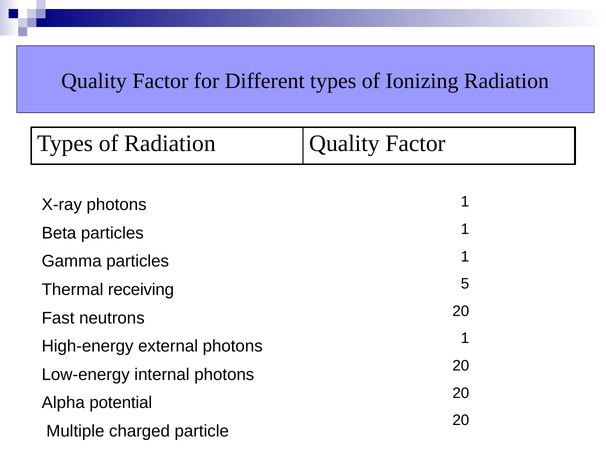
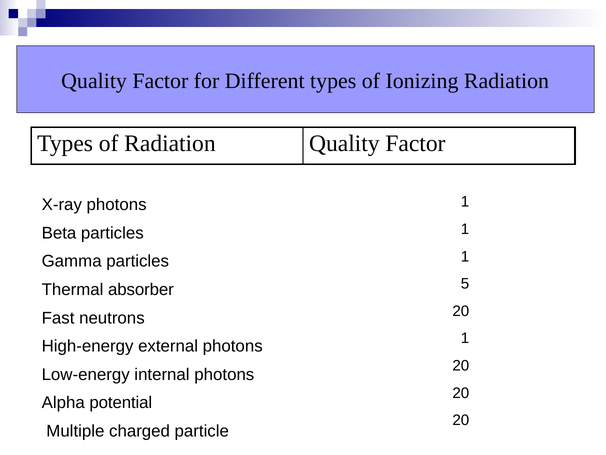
receiving: receiving -> absorber
